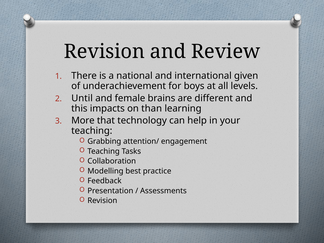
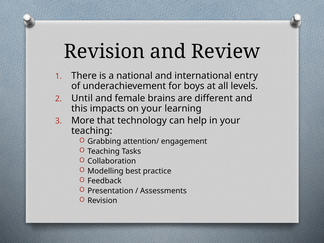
given: given -> entry
on than: than -> your
